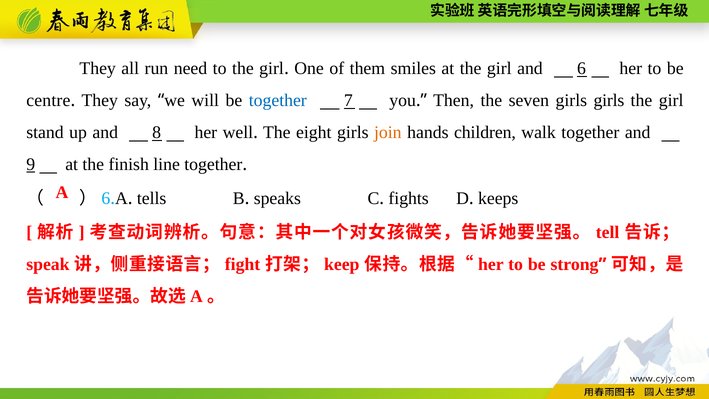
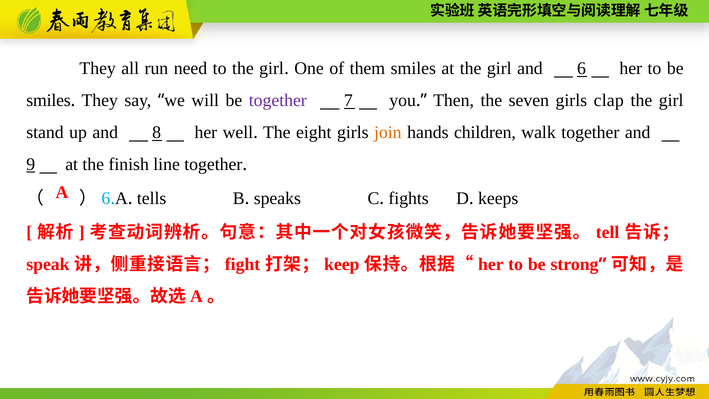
centre at (48, 100): centre -> smiles
together at (278, 100) colour: blue -> purple
girls girls: girls -> clap
